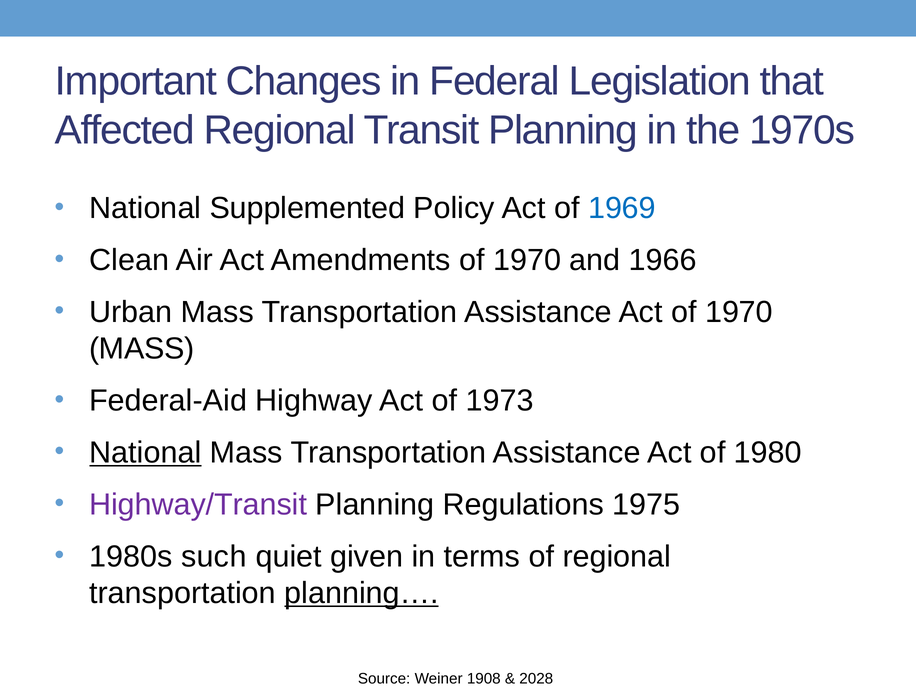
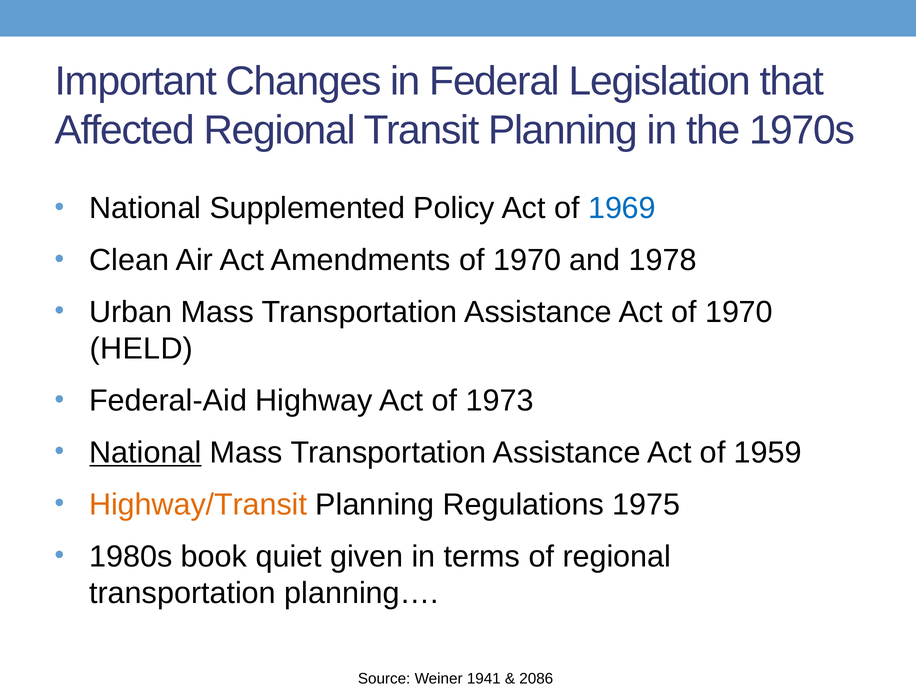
1966: 1966 -> 1978
MASS at (142, 349): MASS -> HELD
1980: 1980 -> 1959
Highway/Transit colour: purple -> orange
such: such -> book
planning… underline: present -> none
1908: 1908 -> 1941
2028: 2028 -> 2086
